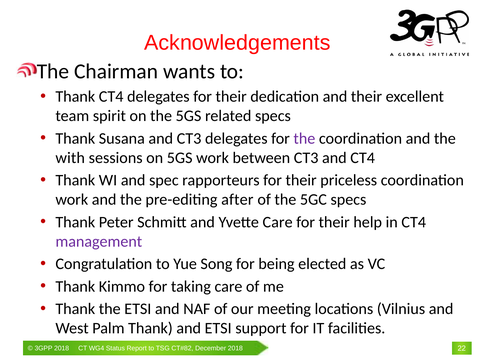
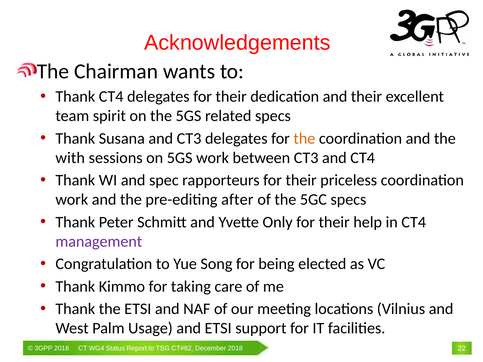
the at (304, 139) colour: purple -> orange
Yvette Care: Care -> Only
Palm Thank: Thank -> Usage
